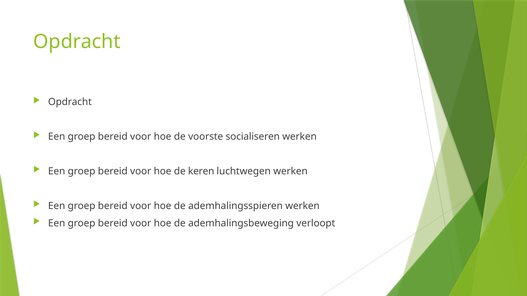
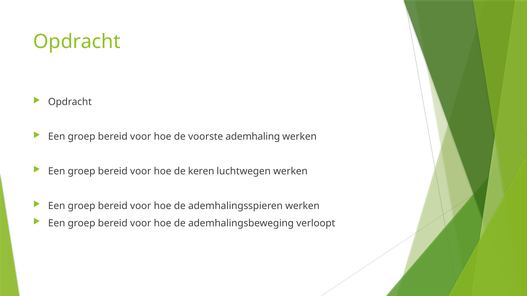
socialiseren: socialiseren -> ademhaling
